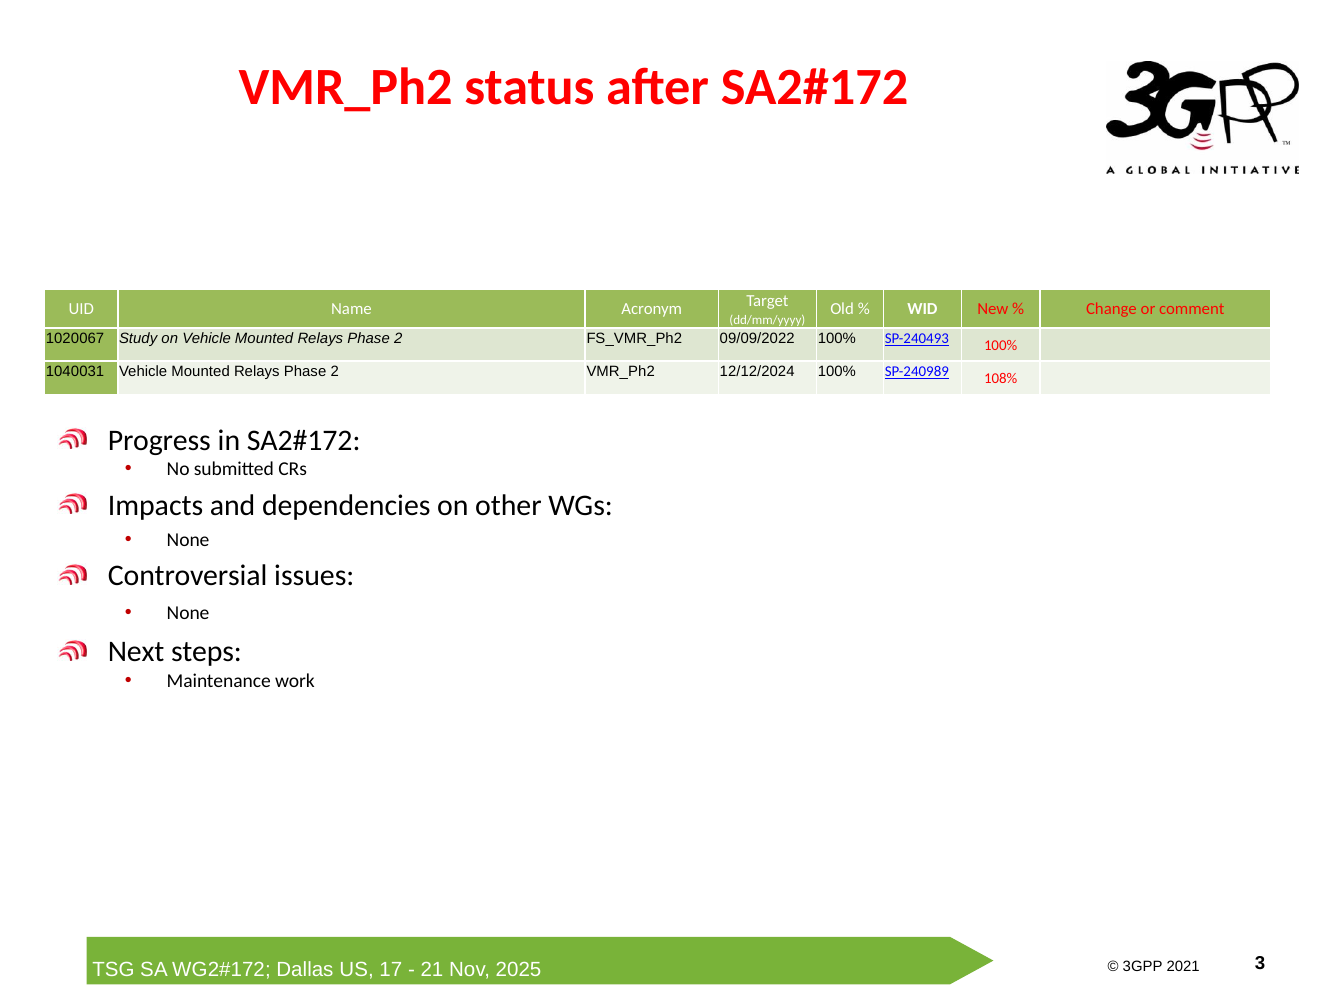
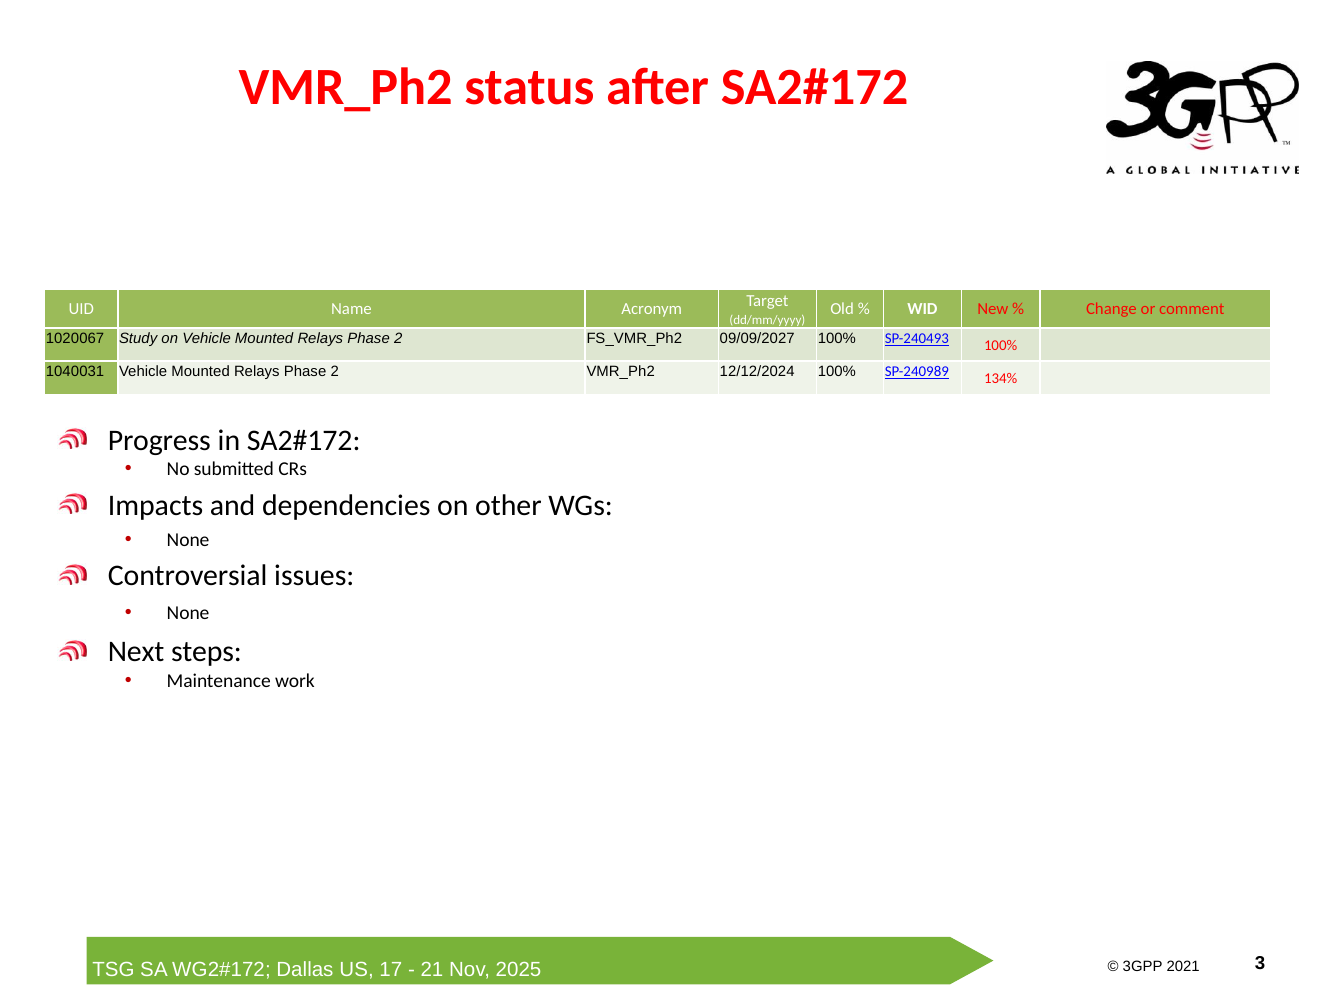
09/09/2022: 09/09/2022 -> 09/09/2027
108%: 108% -> 134%
